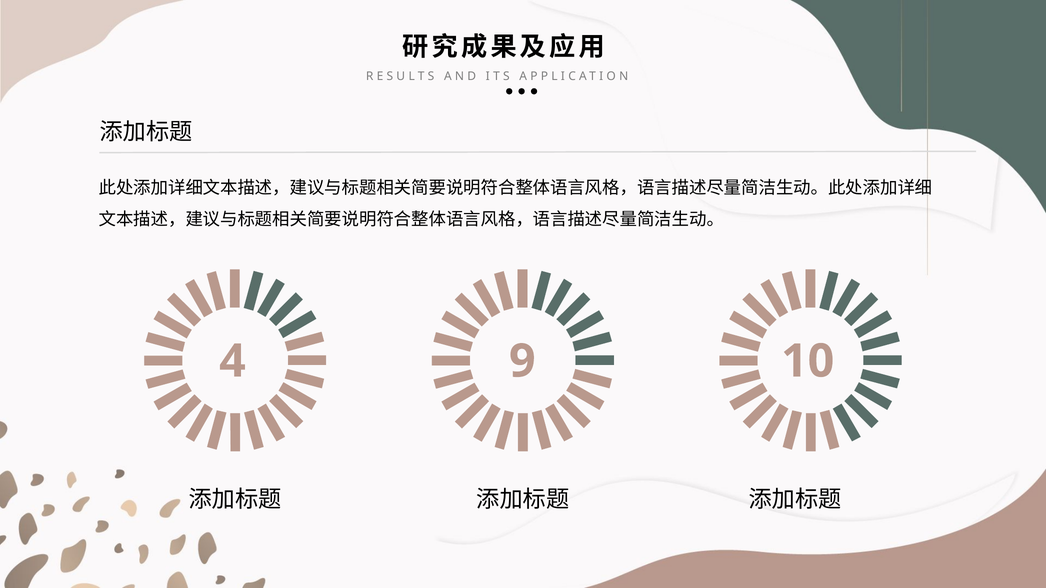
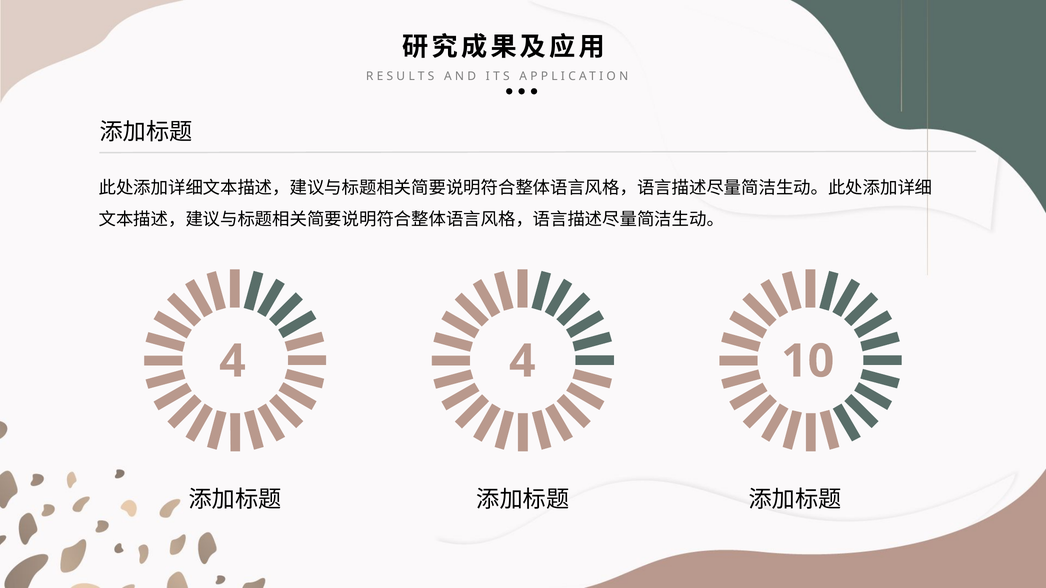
4 9: 9 -> 4
